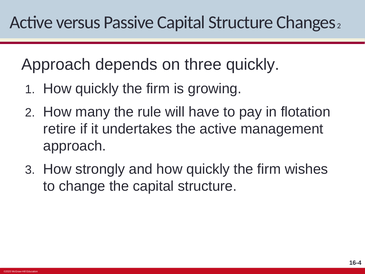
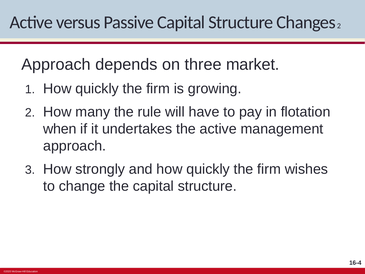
three quickly: quickly -> market
retire: retire -> when
